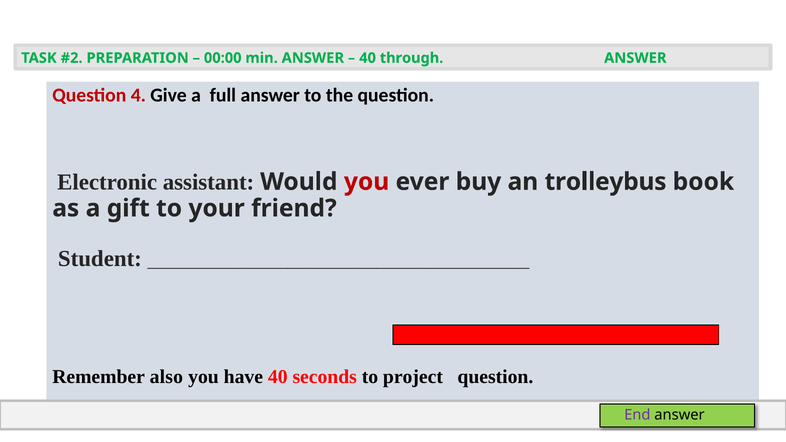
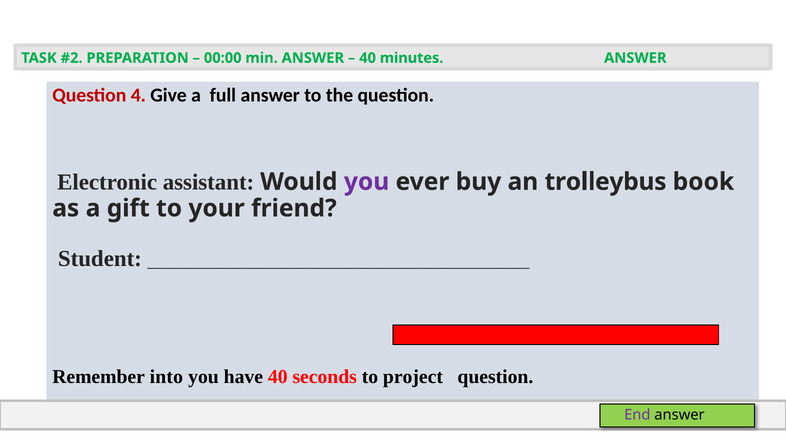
through: through -> minutes
you at (367, 182) colour: red -> purple
also: also -> into
